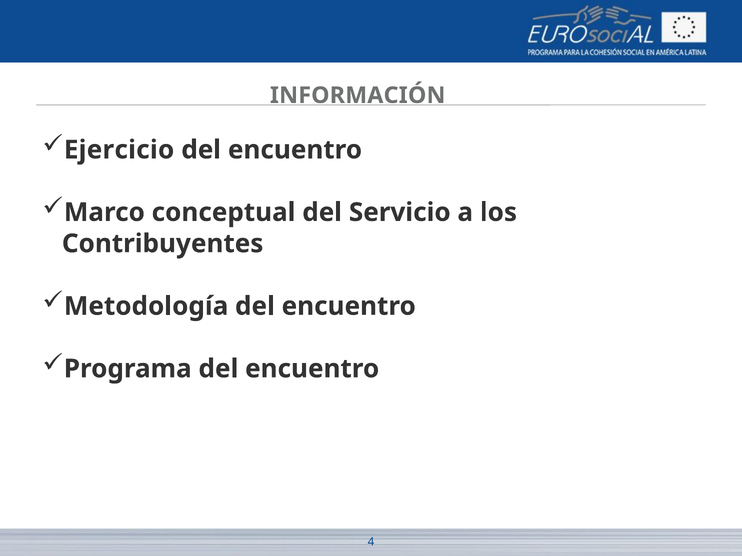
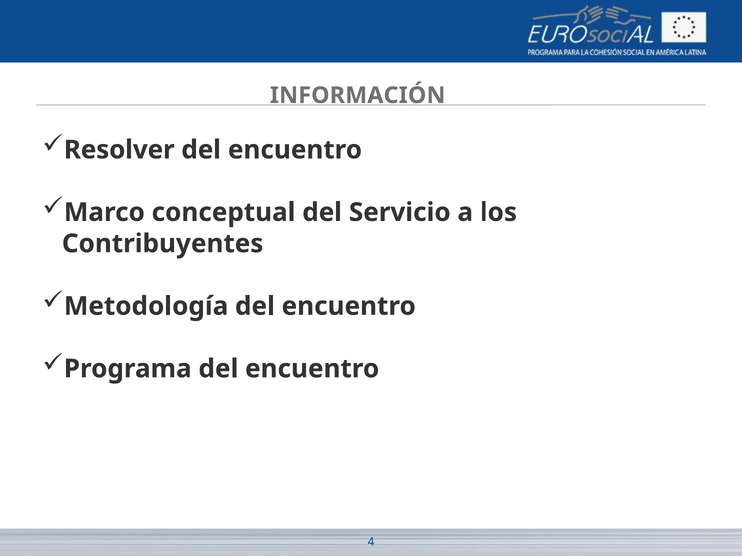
Ejercicio: Ejercicio -> Resolver
